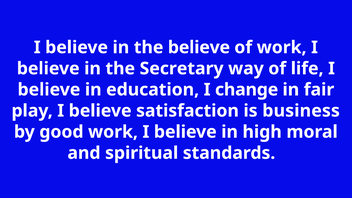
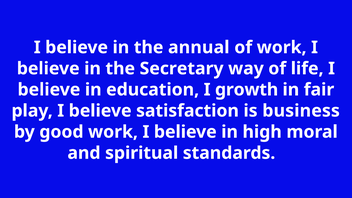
the believe: believe -> annual
change: change -> growth
